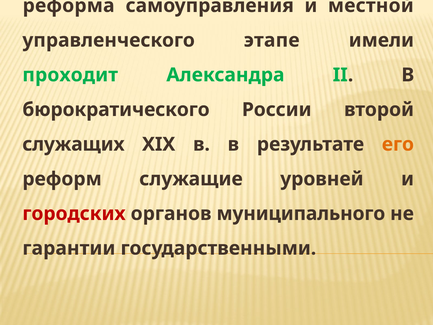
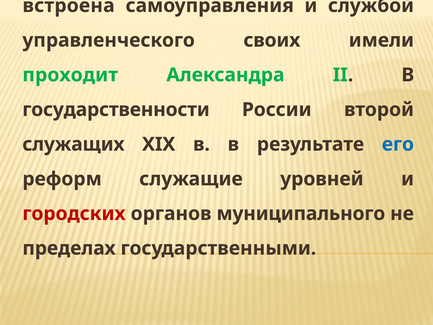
реформа: реформа -> встроена
местной: местной -> службой
этапе: этапе -> своих
бюрократического: бюрократического -> государственности
его colour: orange -> blue
гарантии: гарантии -> пределах
